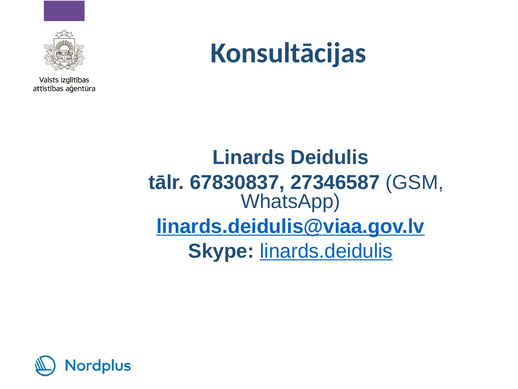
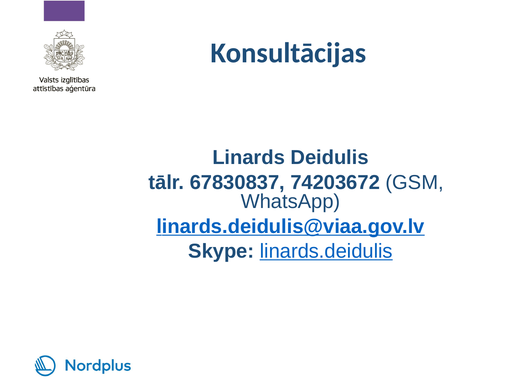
27346587: 27346587 -> 74203672
